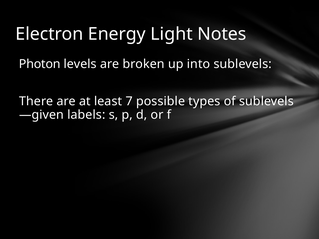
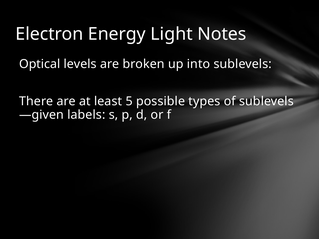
Photon: Photon -> Optical
7: 7 -> 5
